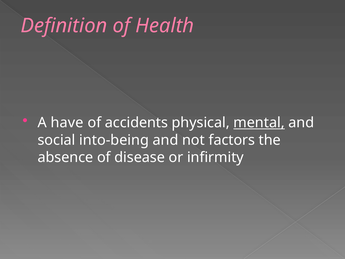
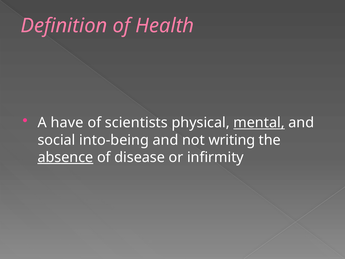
accidents: accidents -> scientists
factors: factors -> writing
absence underline: none -> present
